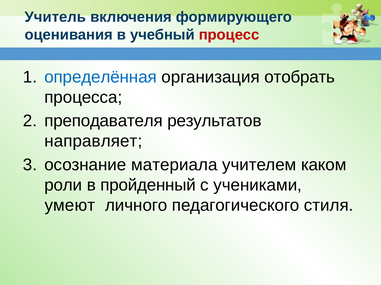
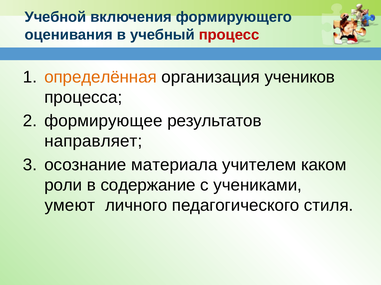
Учитель: Учитель -> Учебной
определённая colour: blue -> orange
отобрать: отобрать -> учеников
преподавателя: преподавателя -> формирующее
пройденный: пройденный -> содержание
